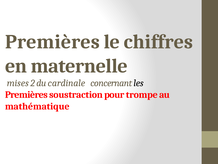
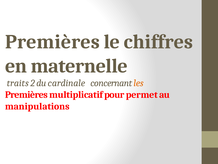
mises: mises -> traits
les colour: black -> orange
soustraction: soustraction -> multiplicatif
trompe: trompe -> permet
mathématique: mathématique -> manipulations
